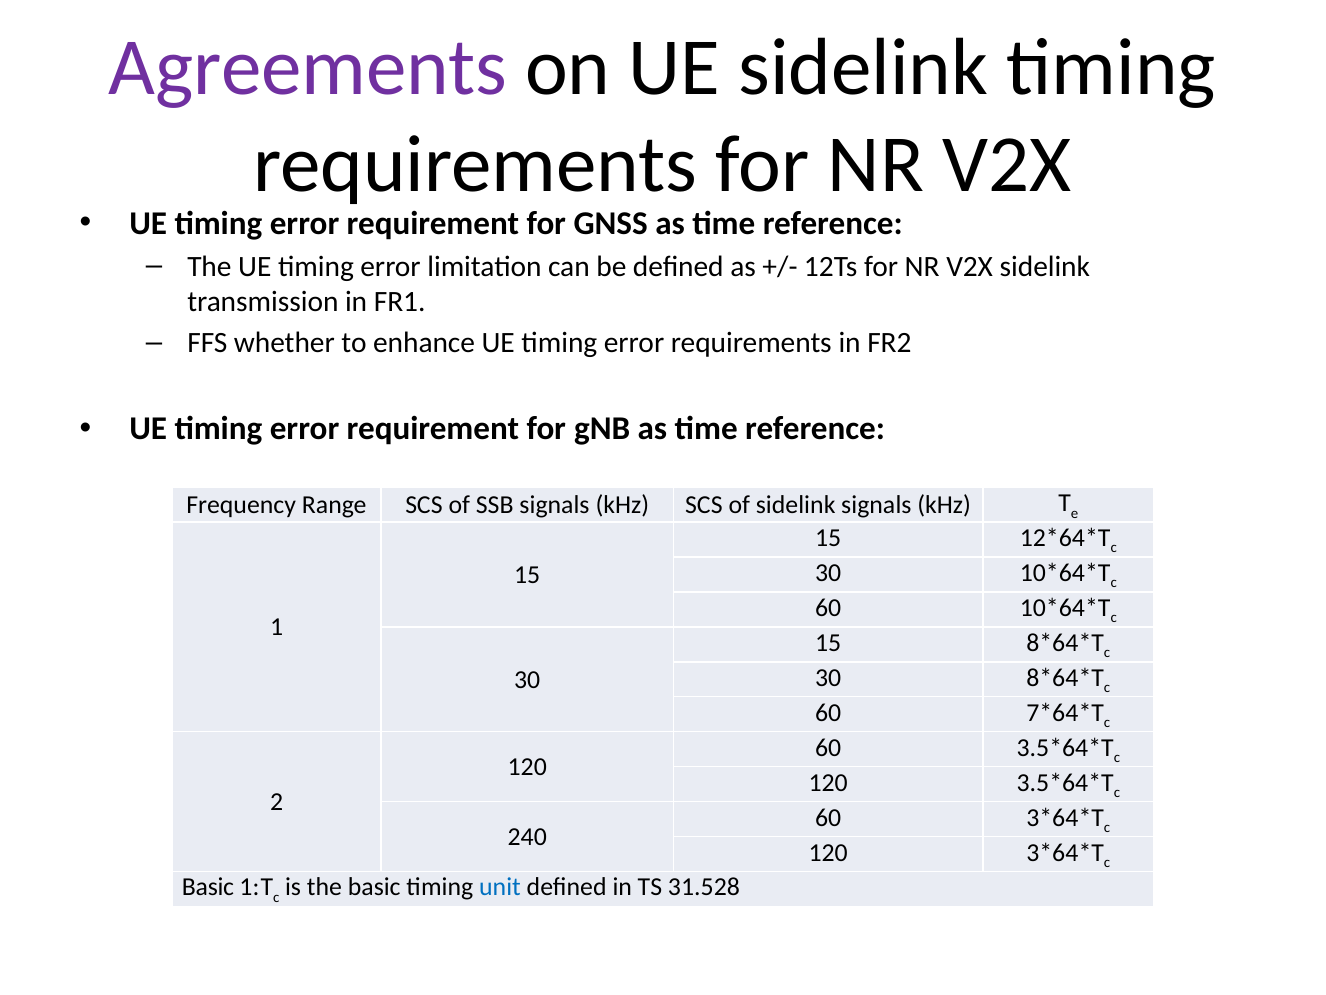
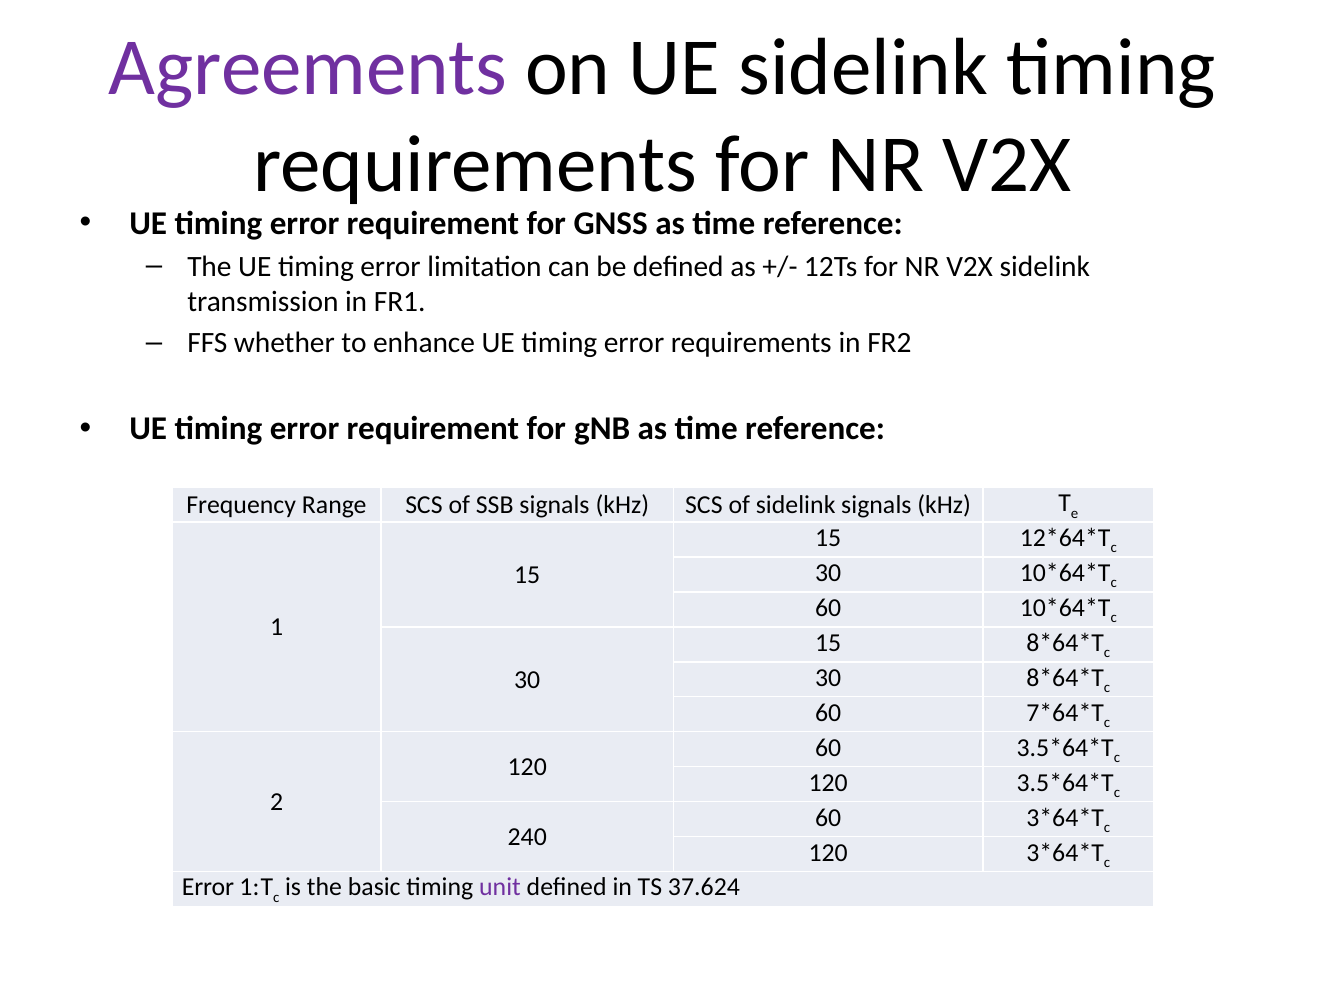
Basic at (208, 887): Basic -> Error
unit colour: blue -> purple
31.528: 31.528 -> 37.624
